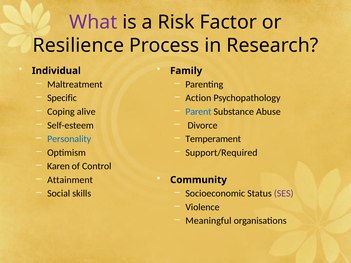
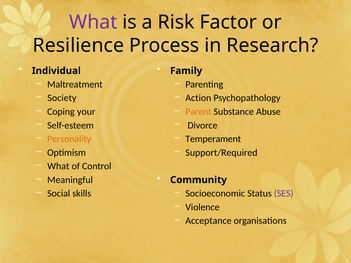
Specific: Specific -> Society
alive: alive -> your
Parent colour: blue -> orange
Personality colour: blue -> orange
Karen at (58, 166): Karen -> What
Attainment: Attainment -> Meaningful
Meaningful: Meaningful -> Acceptance
